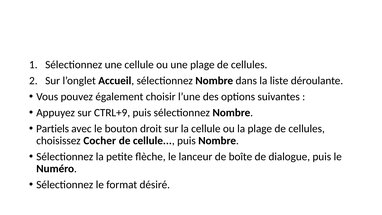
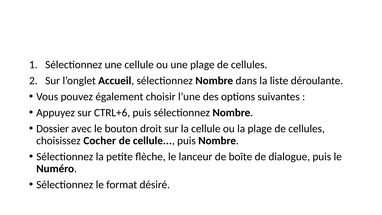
CTRL+9: CTRL+9 -> CTRL+6
Partiels: Partiels -> Dossier
